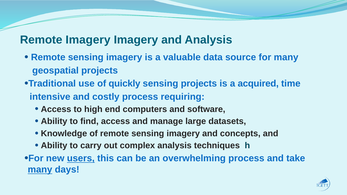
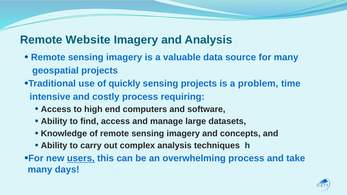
Remote Imagery: Imagery -> Website
acquired: acquired -> problem
many at (40, 170) underline: present -> none
